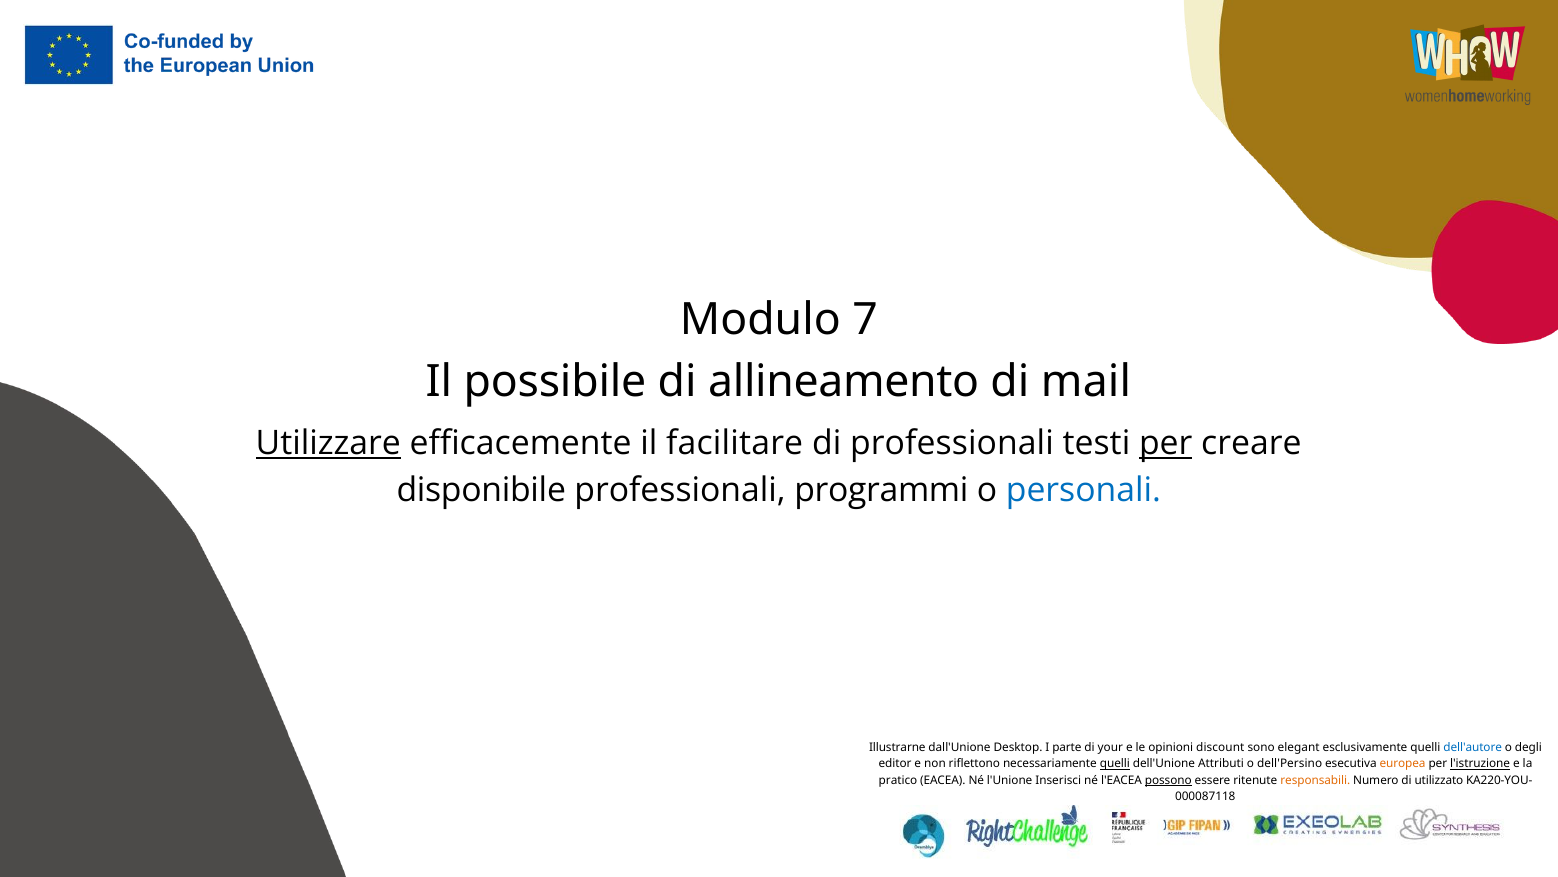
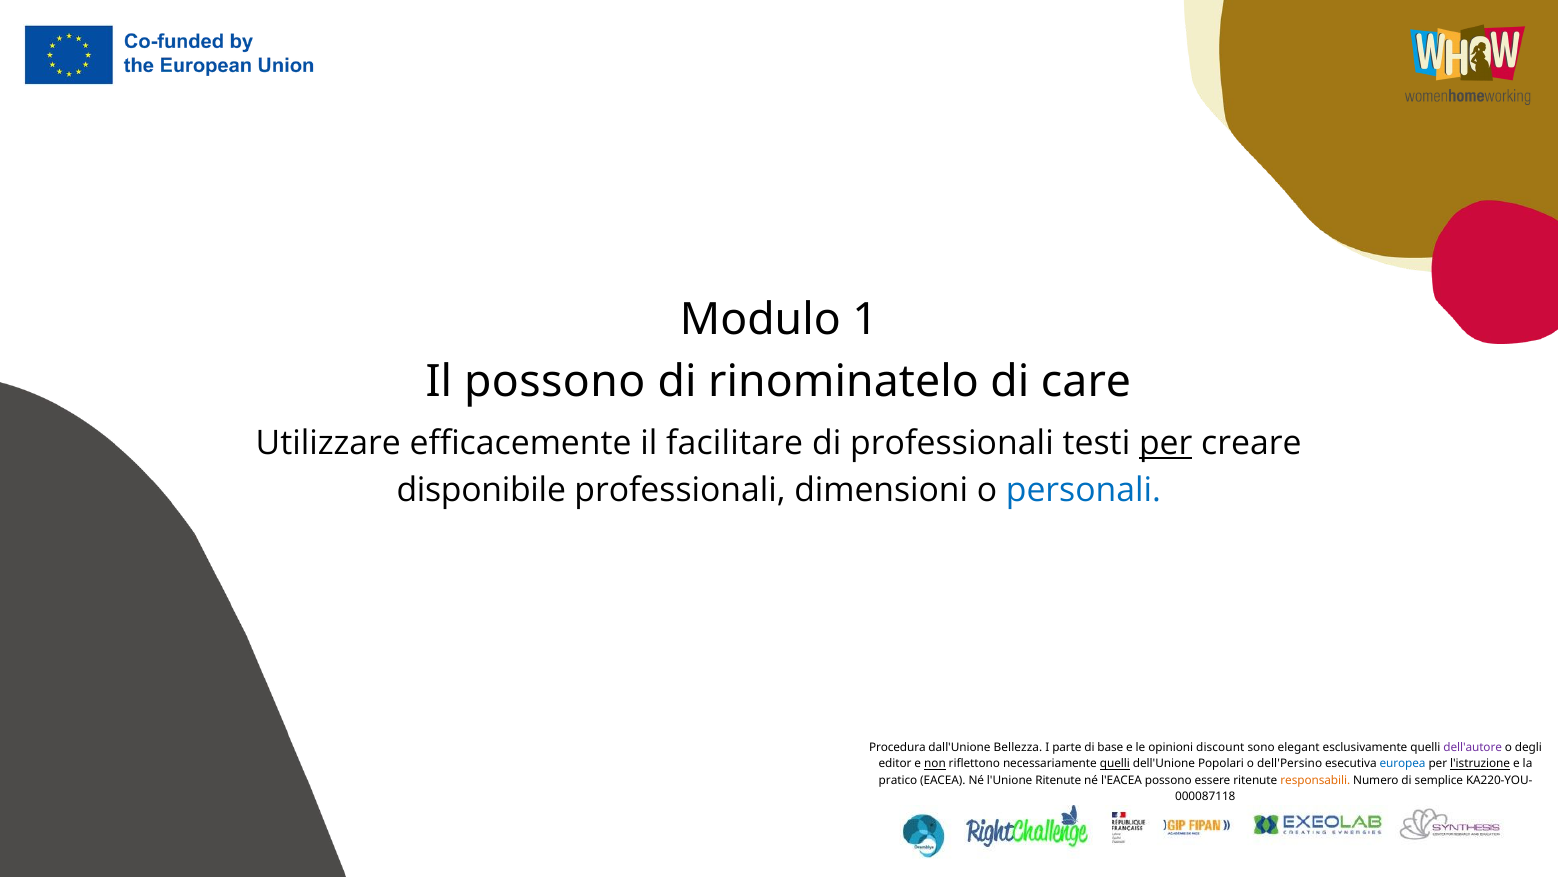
7: 7 -> 1
Il possibile: possibile -> possono
allineamento: allineamento -> rinominatelo
mail: mail -> care
Utilizzare underline: present -> none
programmi: programmi -> dimensioni
Illustrarne: Illustrarne -> Procedura
Desktop: Desktop -> Bellezza
your: your -> base
dell'autore colour: blue -> purple
non underline: none -> present
Attributi: Attributi -> Popolari
europea colour: orange -> blue
l'Unione Inserisci: Inserisci -> Ritenute
possono at (1168, 780) underline: present -> none
utilizzato: utilizzato -> semplice
